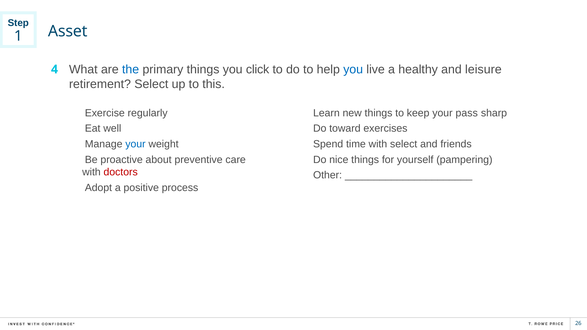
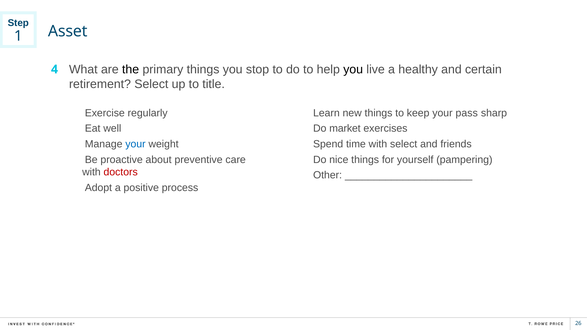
the colour: blue -> black
click: click -> stop
you at (353, 69) colour: blue -> black
leisure: leisure -> certain
this: this -> title
toward: toward -> market
